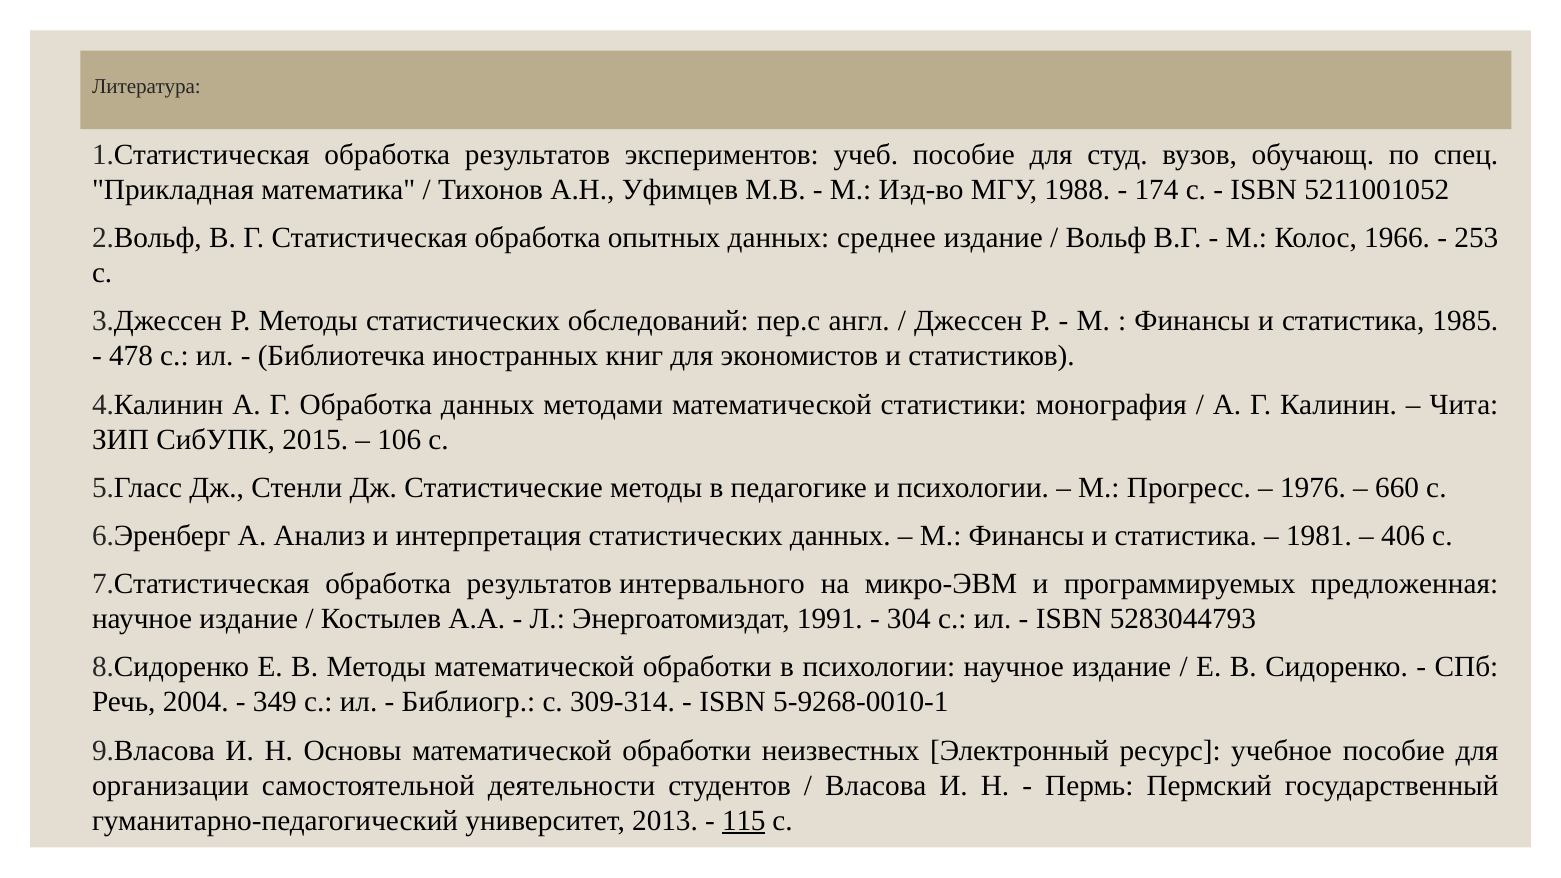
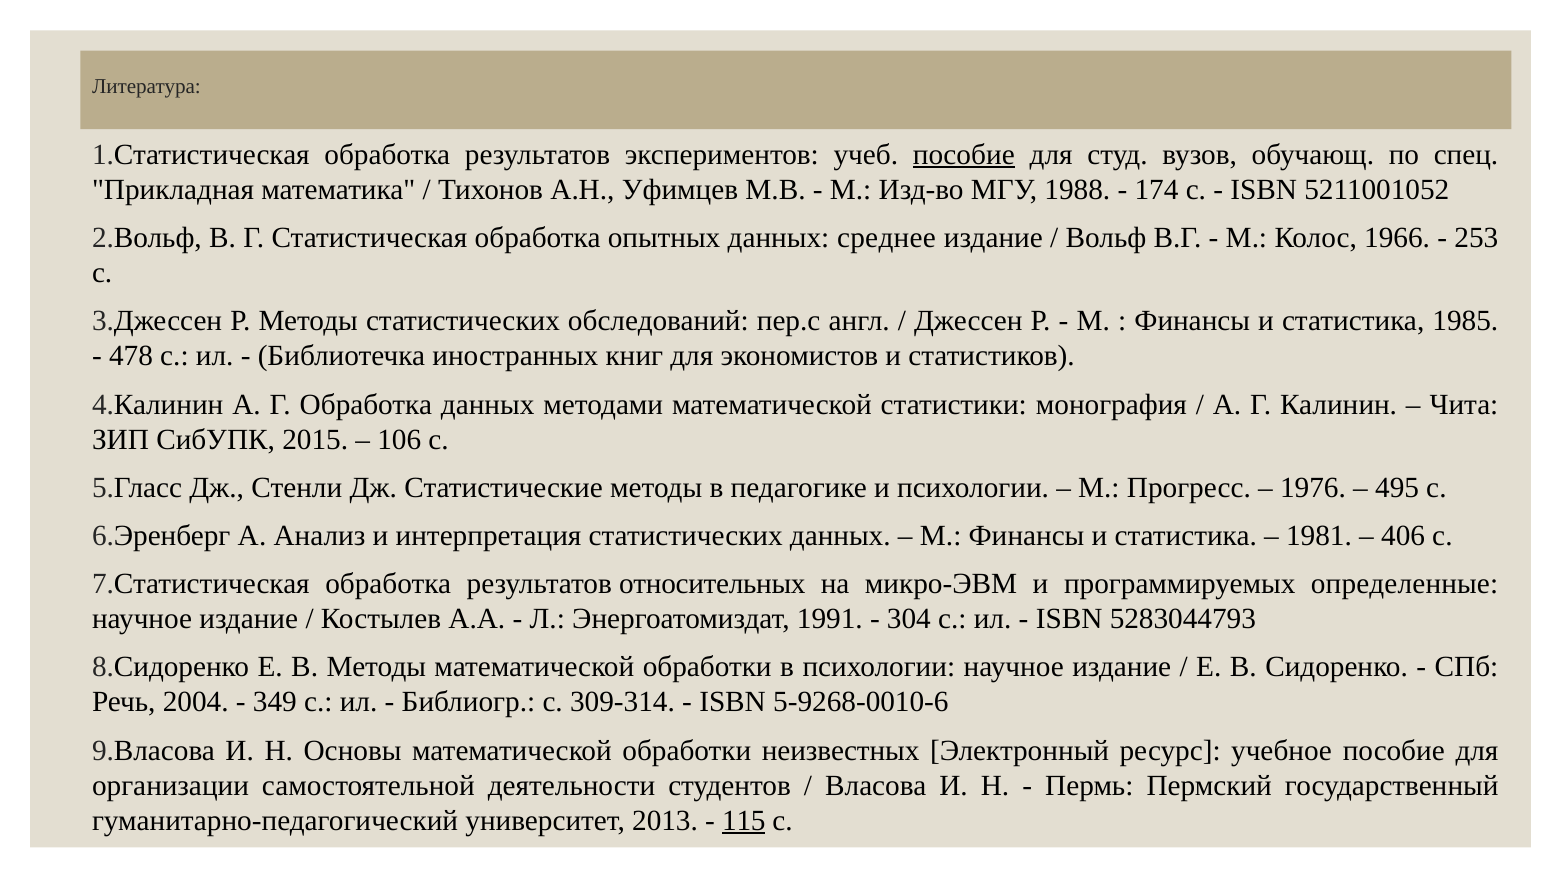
пособие at (964, 155) underline: none -> present
660: 660 -> 495
интервального: интервального -> относительных
предложенная: предложенная -> определенные
5-9268-0010-1: 5-9268-0010-1 -> 5-9268-0010-6
